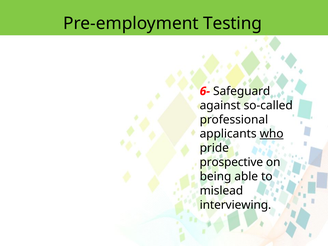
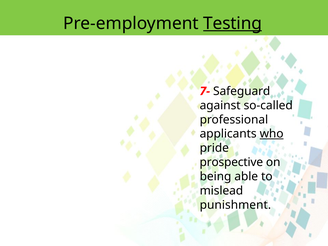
Testing underline: none -> present
6-: 6- -> 7-
interviewing: interviewing -> punishment
